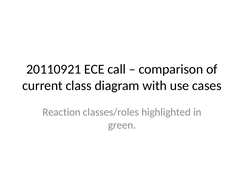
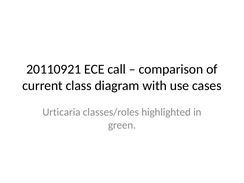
Reaction: Reaction -> Urticaria
